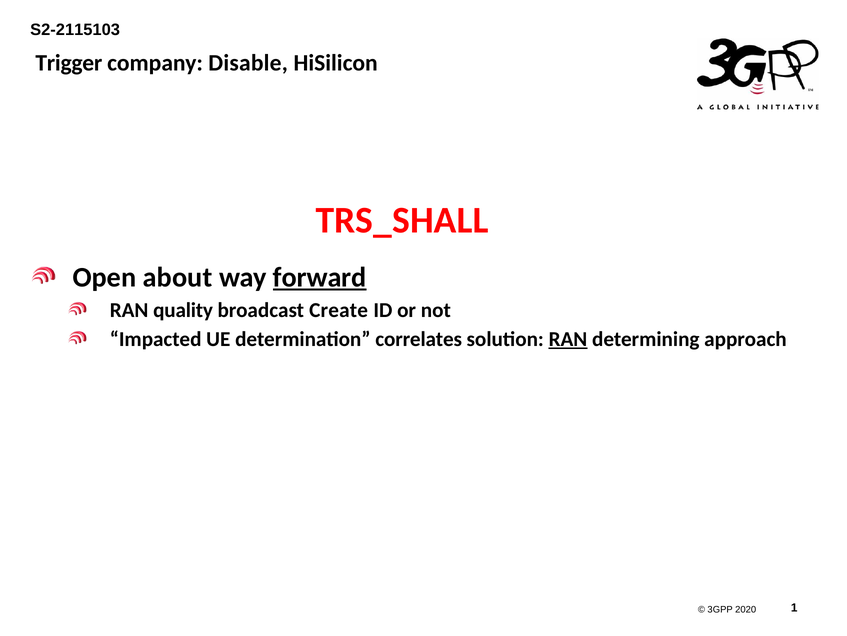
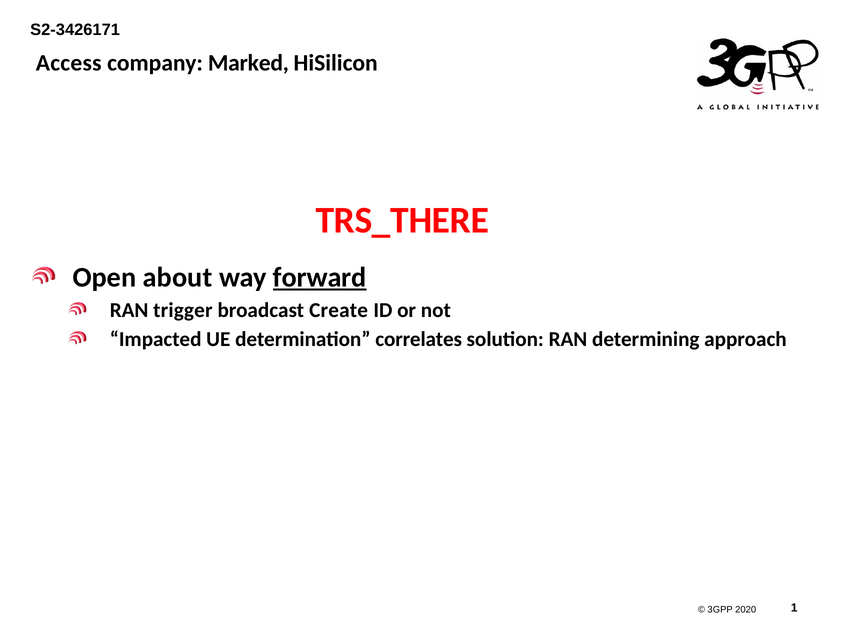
S2-2115103: S2-2115103 -> S2-3426171
Trigger: Trigger -> Access
Disable: Disable -> Marked
TRS_SHALL: TRS_SHALL -> TRS_THERE
quality: quality -> trigger
RAN at (568, 339) underline: present -> none
